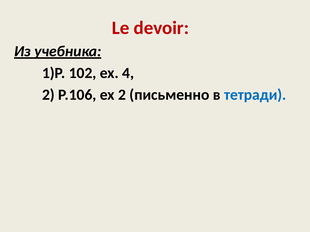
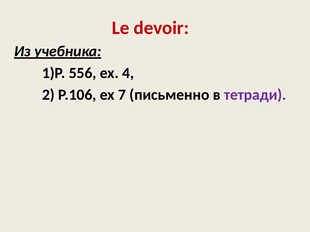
102: 102 -> 556
ex 2: 2 -> 7
тетради colour: blue -> purple
